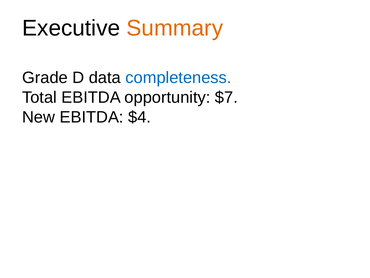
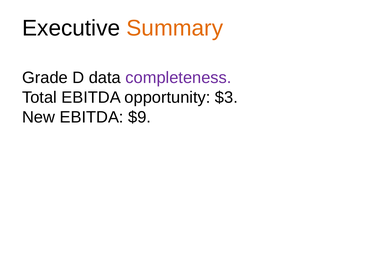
completeness colour: blue -> purple
$7: $7 -> $3
$4: $4 -> $9
